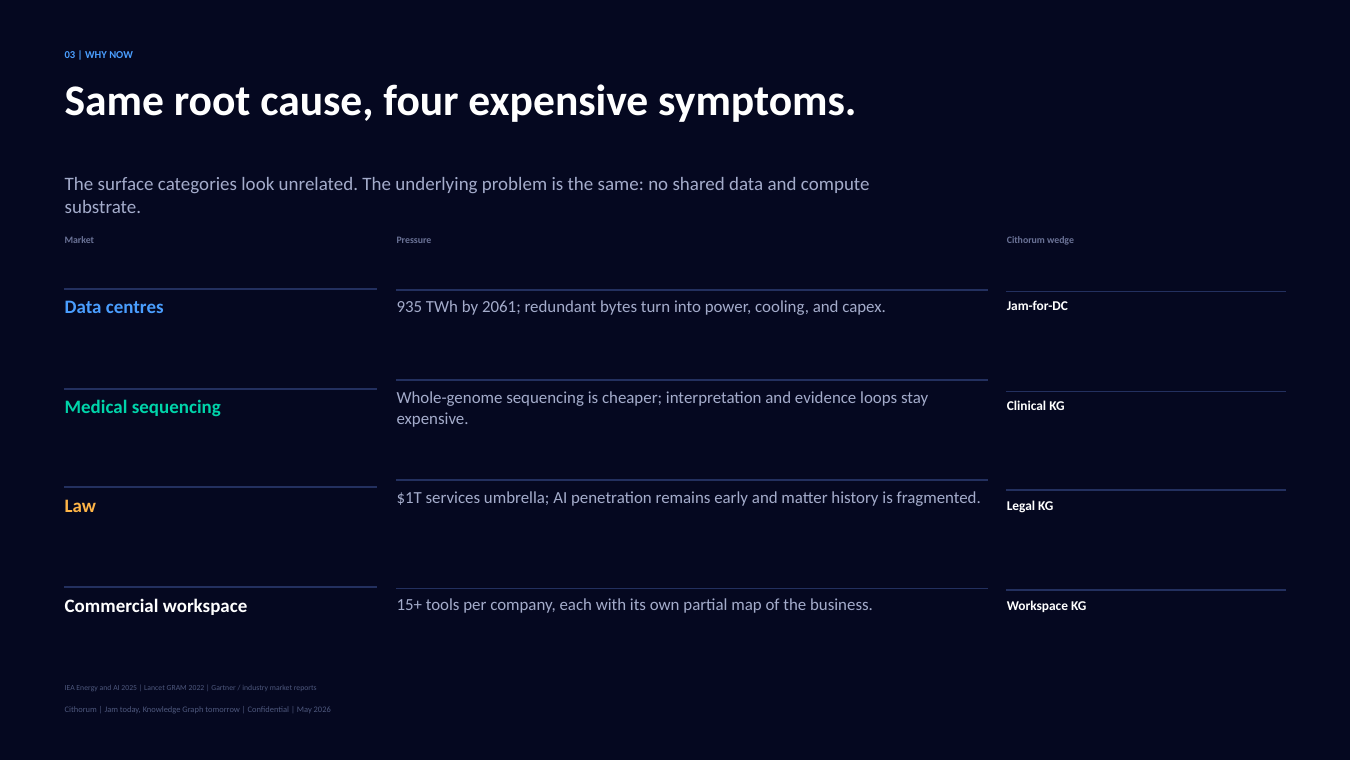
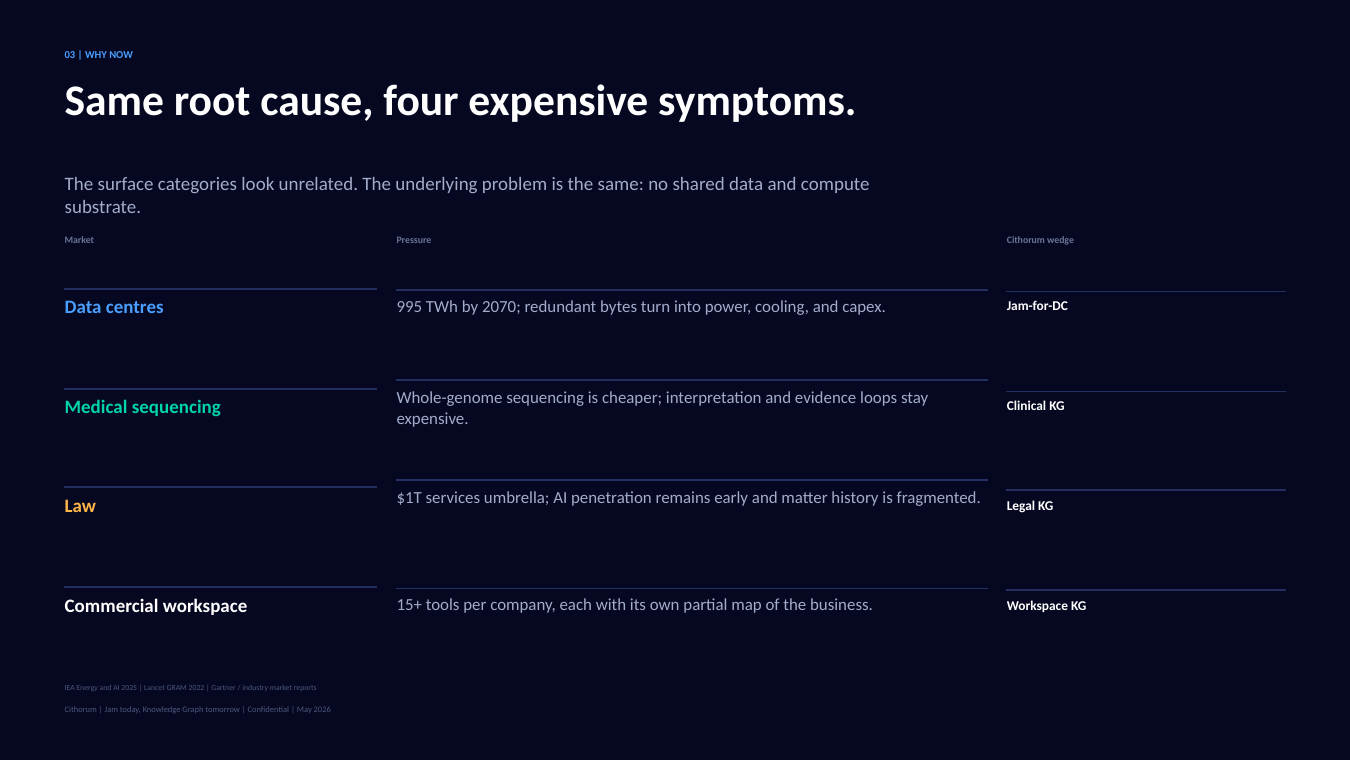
935: 935 -> 995
2061: 2061 -> 2070
